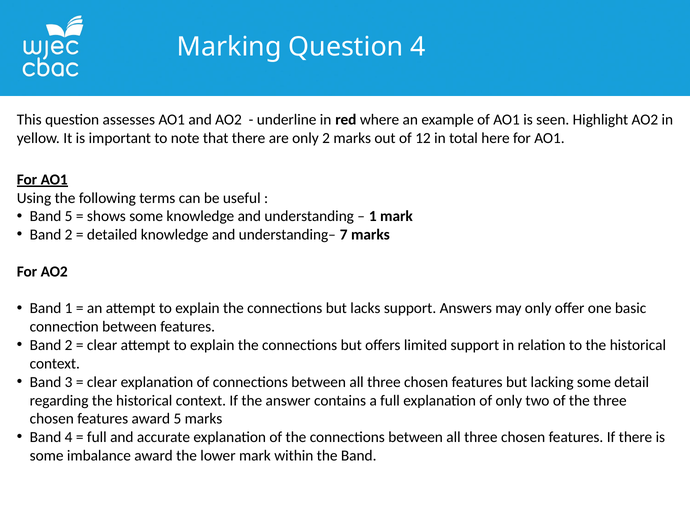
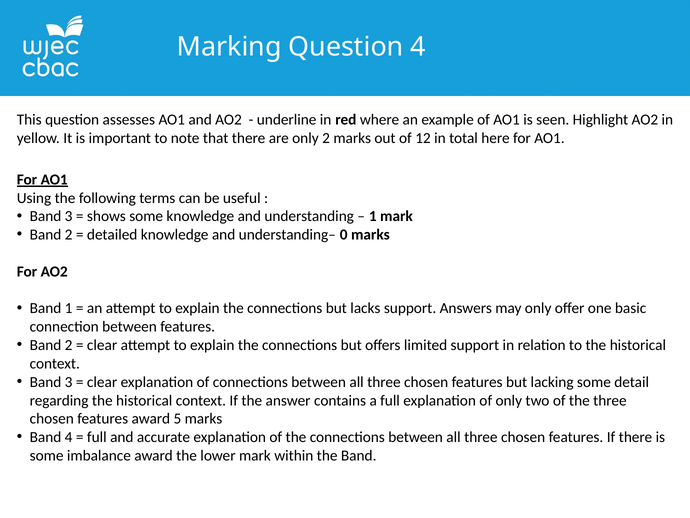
5 at (69, 216): 5 -> 3
7: 7 -> 0
